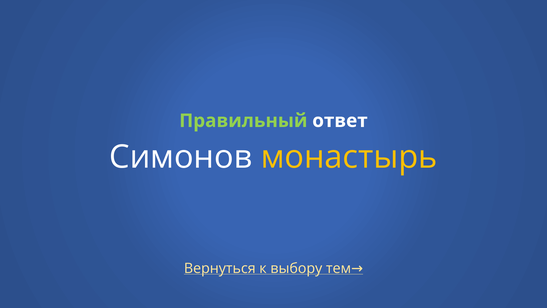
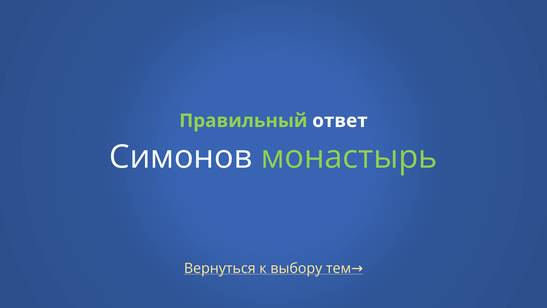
монастырь colour: yellow -> light green
